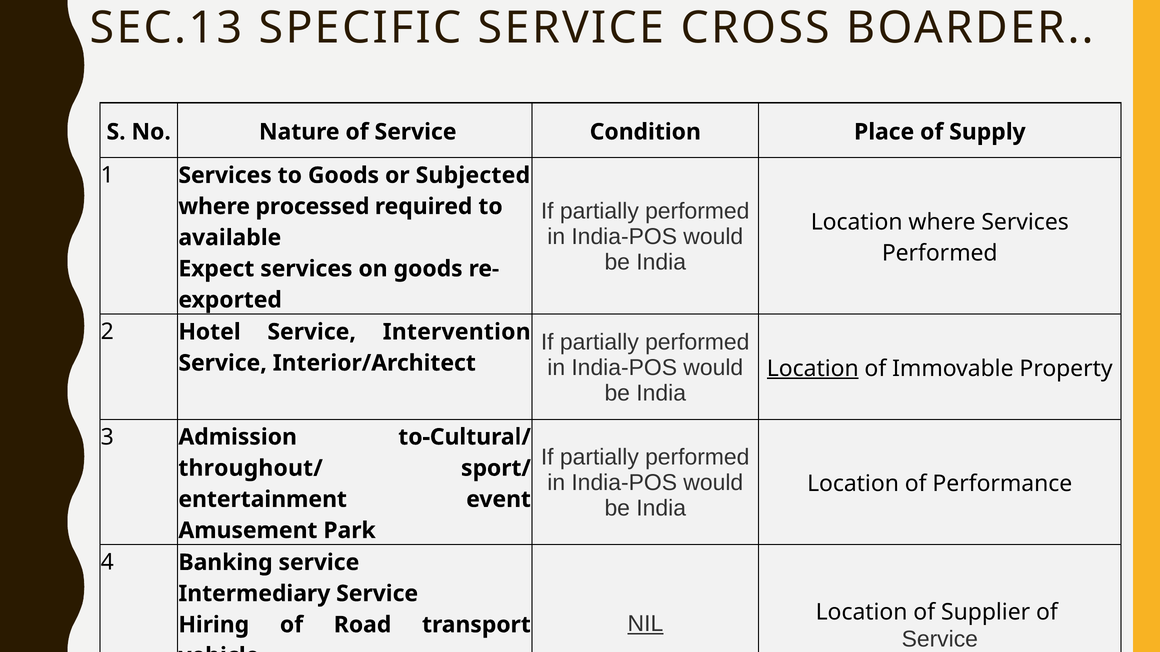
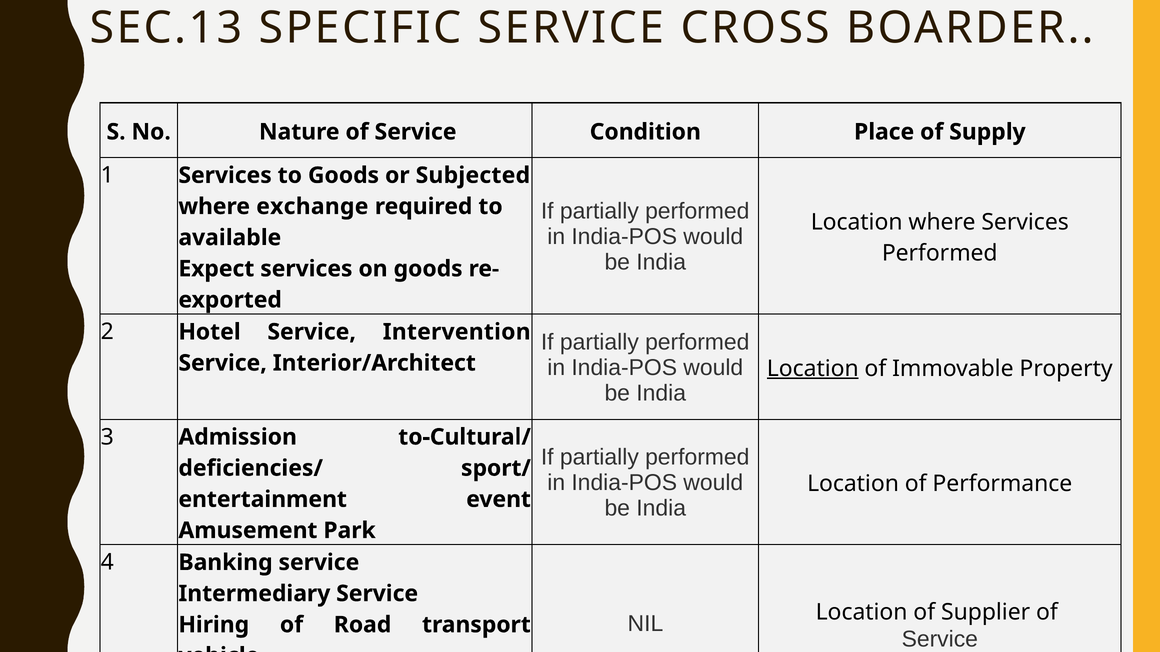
processed: processed -> exchange
throughout/: throughout/ -> deficiencies/
NIL underline: present -> none
